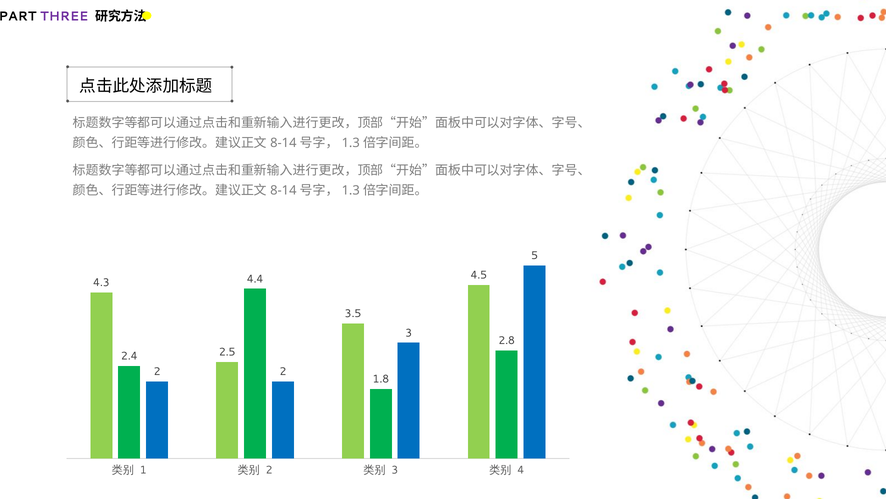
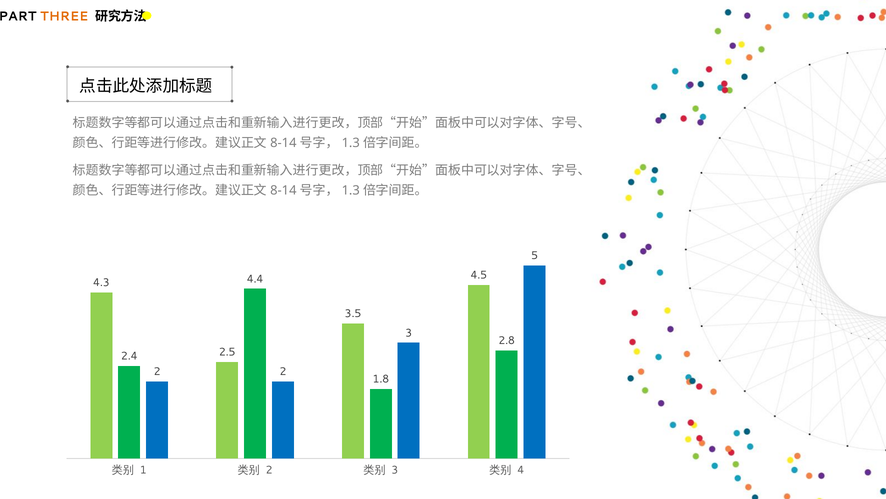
THREE colour: purple -> orange
